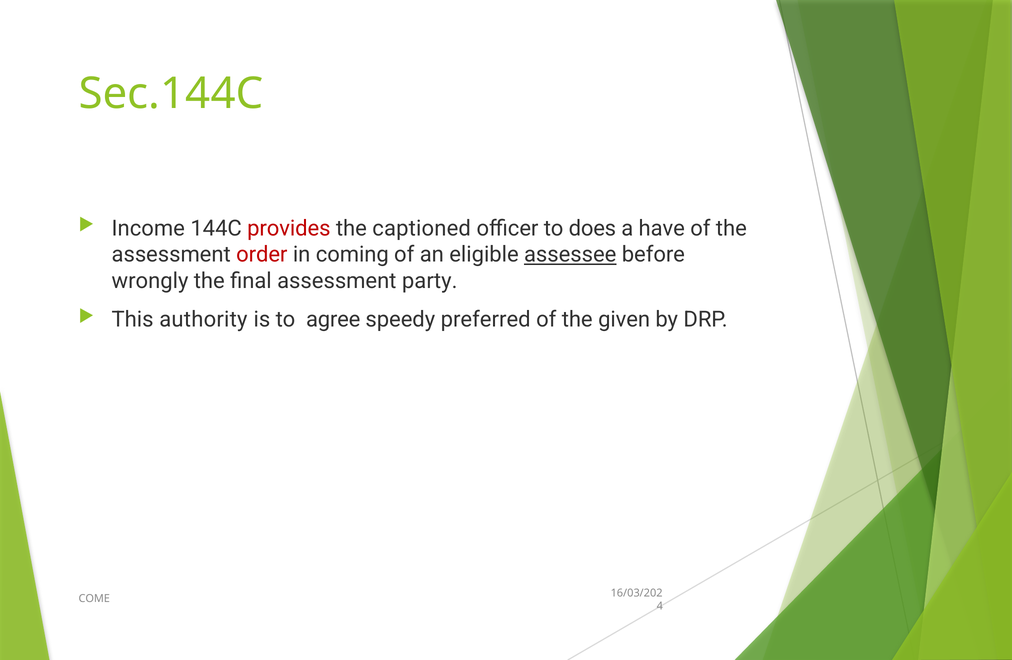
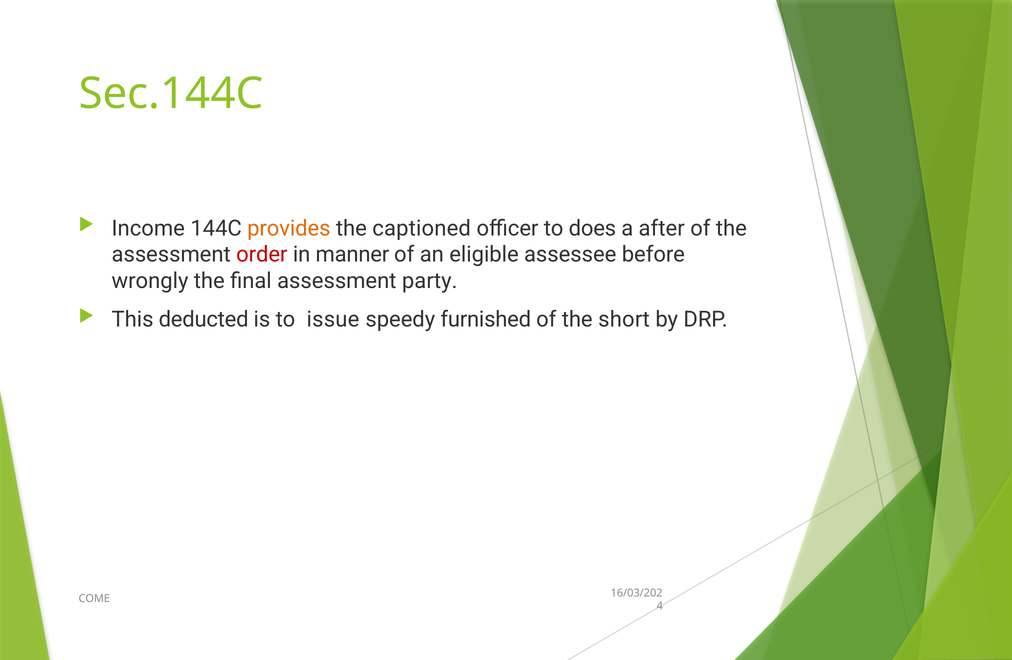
provides colour: red -> orange
have: have -> after
coming: coming -> manner
assessee underline: present -> none
authority: authority -> deducted
agree: agree -> issue
preferred: preferred -> furnished
given: given -> short
